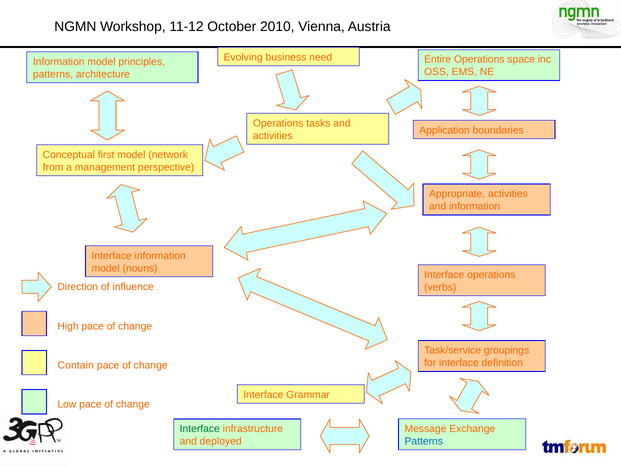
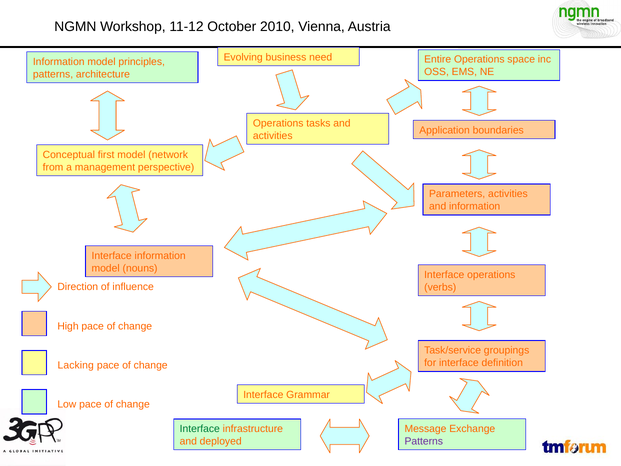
Appropriate: Appropriate -> Parameters
Contain: Contain -> Lacking
Patterns at (424, 441) colour: blue -> purple
